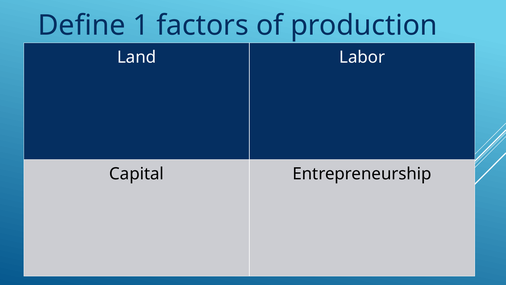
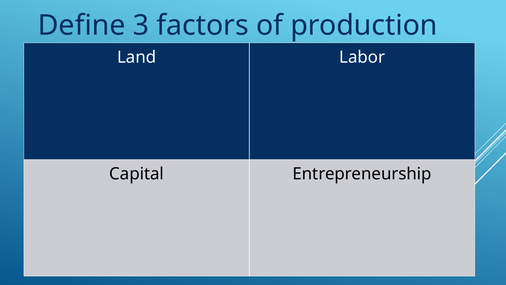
1: 1 -> 3
